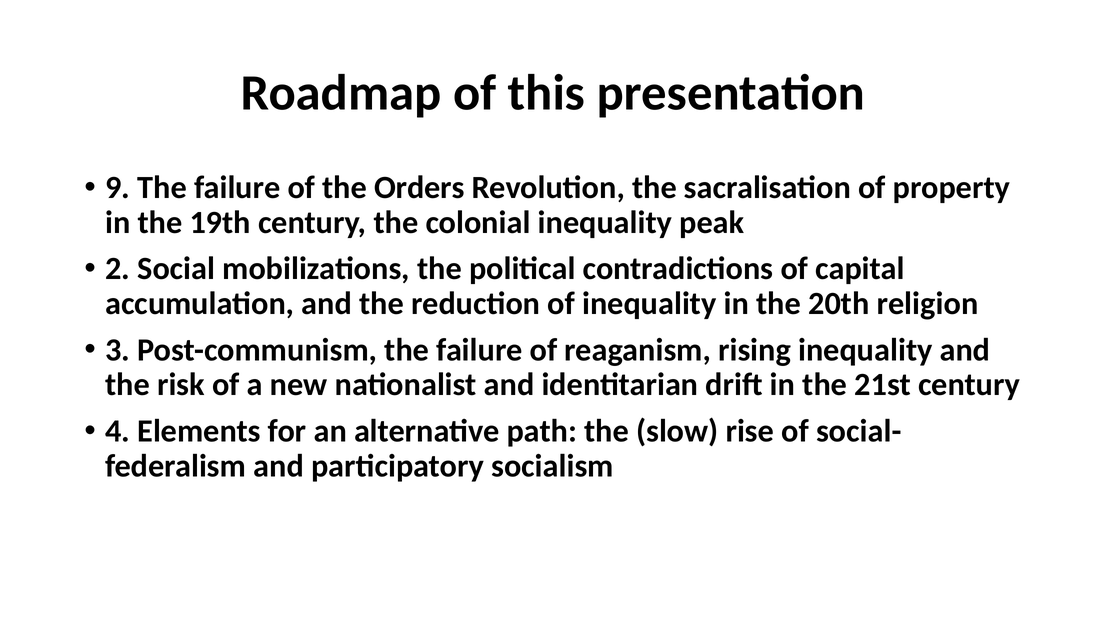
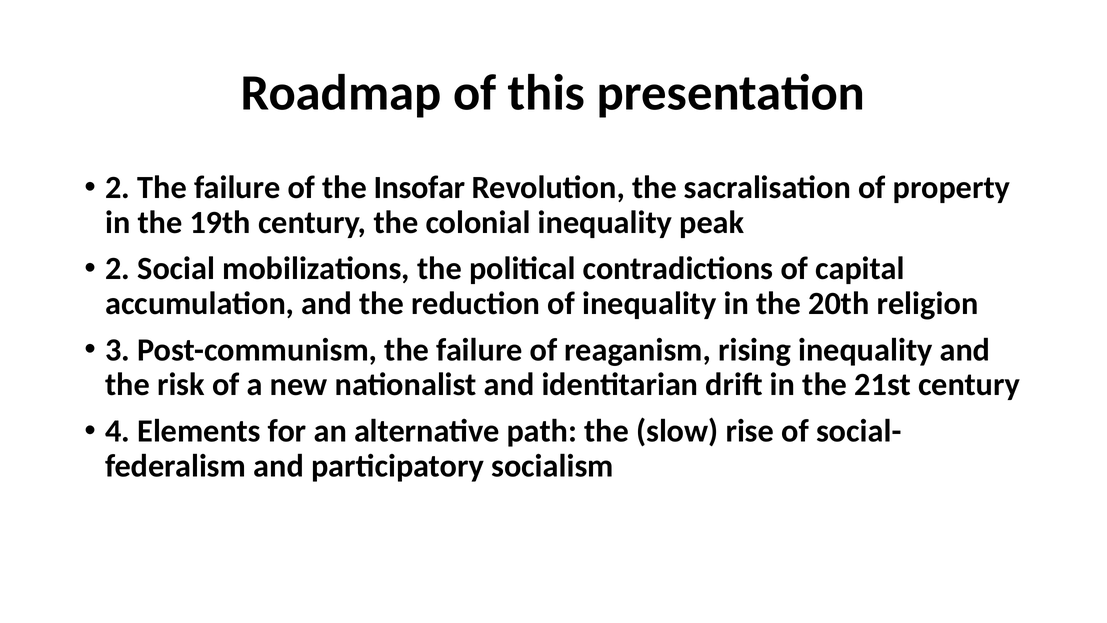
9 at (118, 187): 9 -> 2
Orders: Orders -> Insofar
